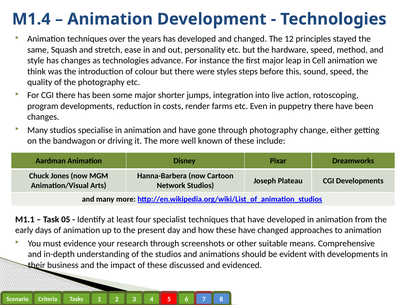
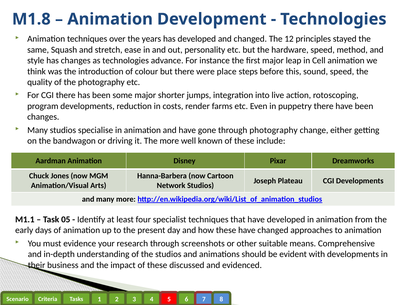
M1.4: M1.4 -> M1.8
styles: styles -> place
